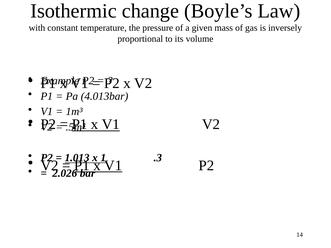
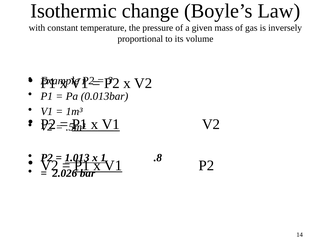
4.013bar: 4.013bar -> 0.013bar
.3: .3 -> .8
